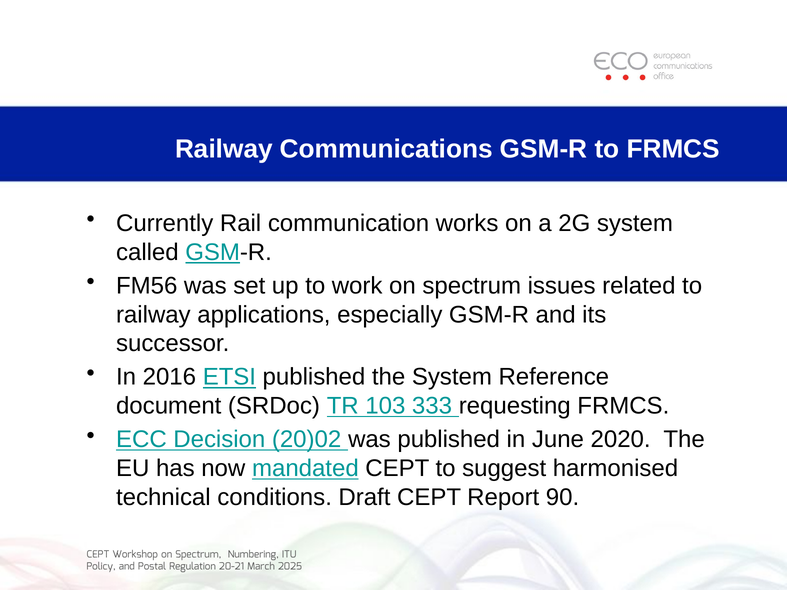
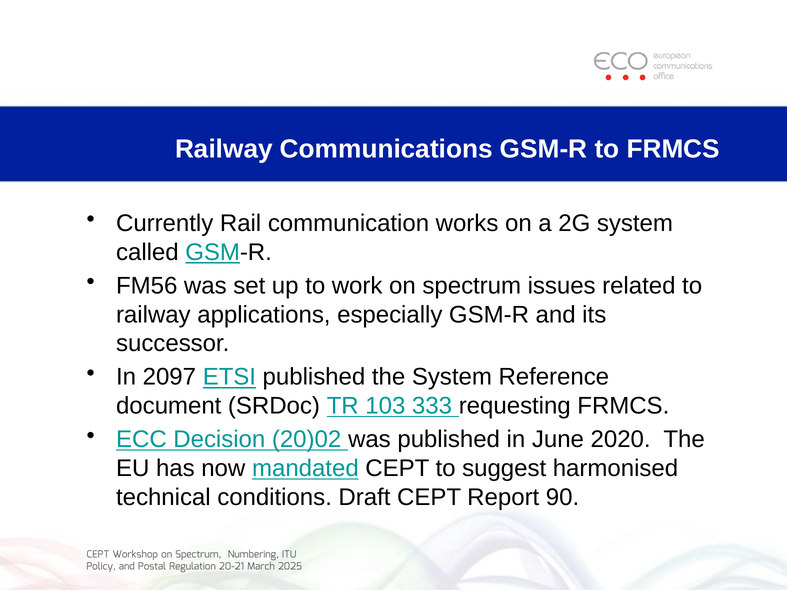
2016: 2016 -> 2097
